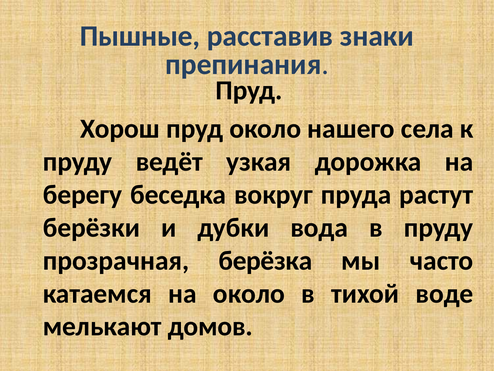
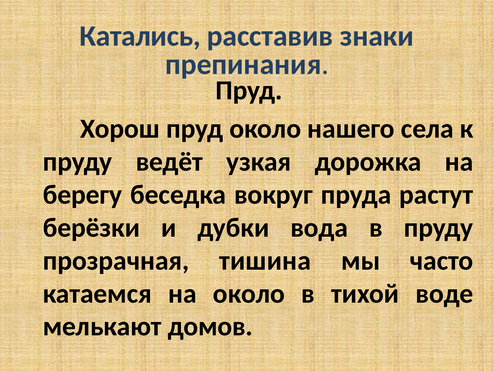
Пышные: Пышные -> Катались
берёзка: берёзка -> тишина
